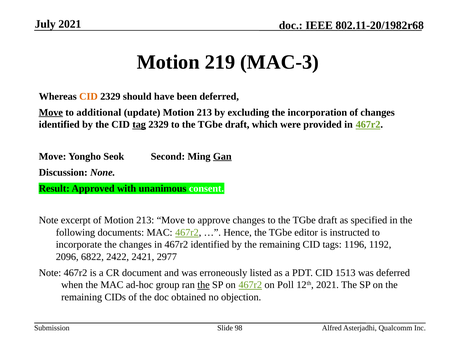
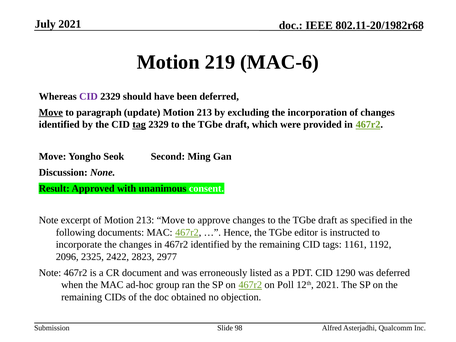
MAC-3: MAC-3 -> MAC-6
CID at (88, 96) colour: orange -> purple
additional: additional -> paragraph
Gan underline: present -> none
1196: 1196 -> 1161
6822: 6822 -> 2325
2421: 2421 -> 2823
1513: 1513 -> 1290
the at (204, 285) underline: present -> none
